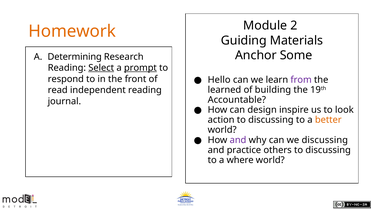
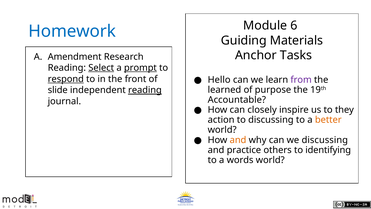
2: 2 -> 6
Homework colour: orange -> blue
Some: Some -> Tasks
Determining: Determining -> Amendment
respond underline: none -> present
building: building -> purpose
read: read -> slide
reading at (145, 90) underline: none -> present
design: design -> closely
look: look -> they
and at (238, 140) colour: purple -> orange
others to discussing: discussing -> identifying
where: where -> words
